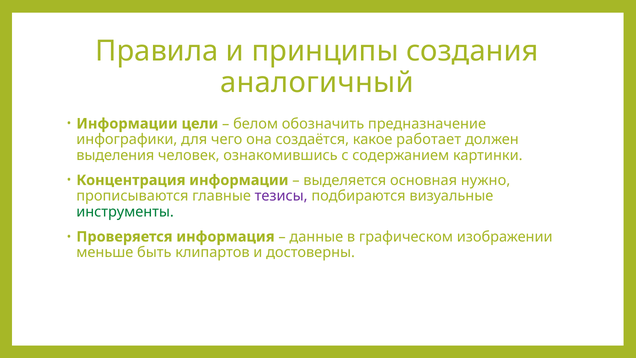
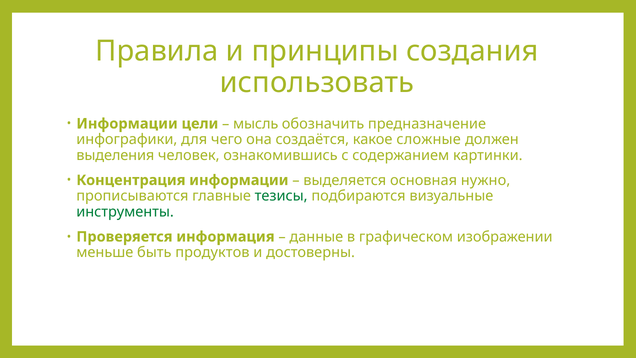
аналогичный: аналогичный -> использовать
белом: белом -> мысль
работает: работает -> сложные
тезисы colour: purple -> green
клипартов: клипартов -> продуктов
